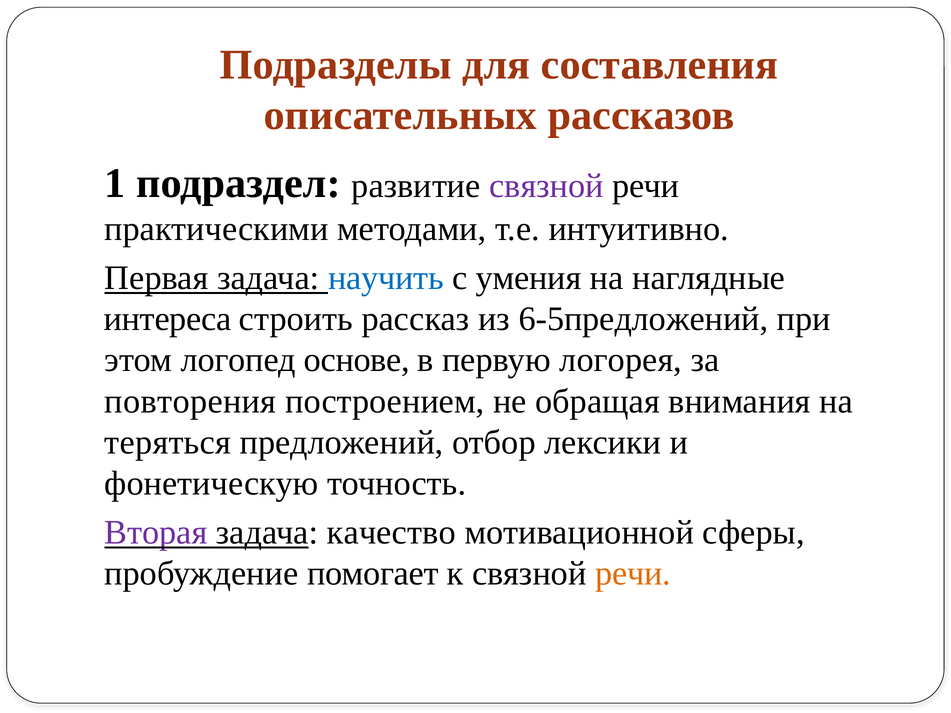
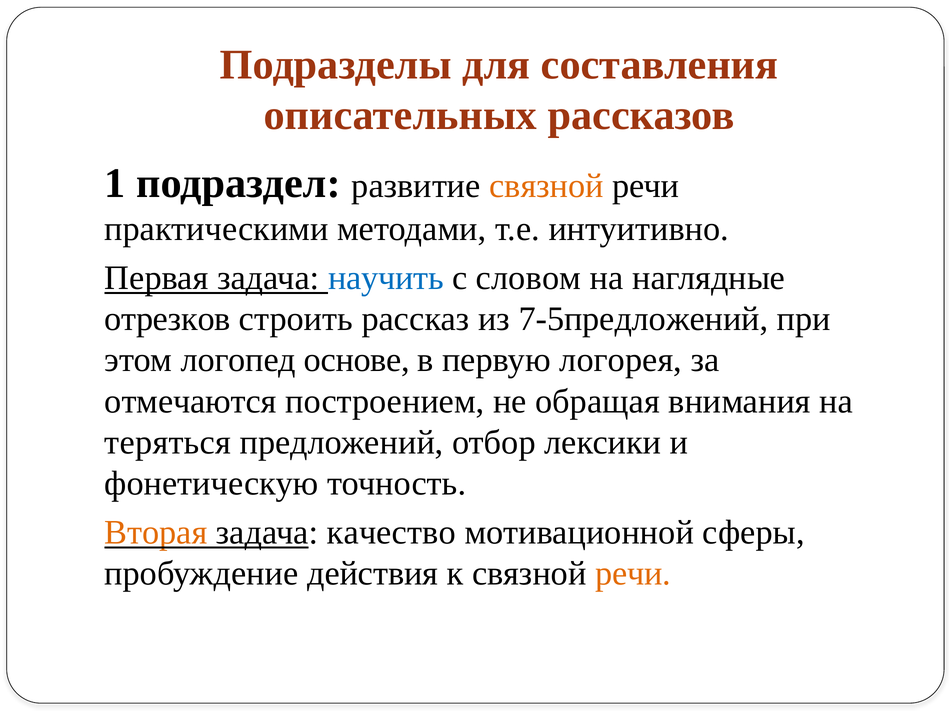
связной at (546, 186) colour: purple -> orange
умения: умения -> словом
интереса: интереса -> отрезков
6-5предложений: 6-5предложений -> 7-5предложений
повторения: повторения -> отмечаются
Вторая colour: purple -> orange
помогает: помогает -> действия
